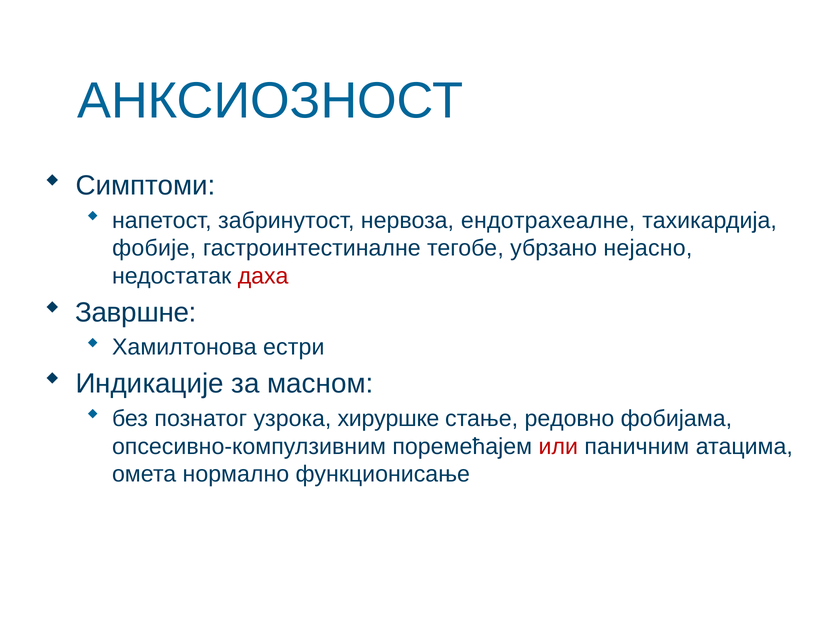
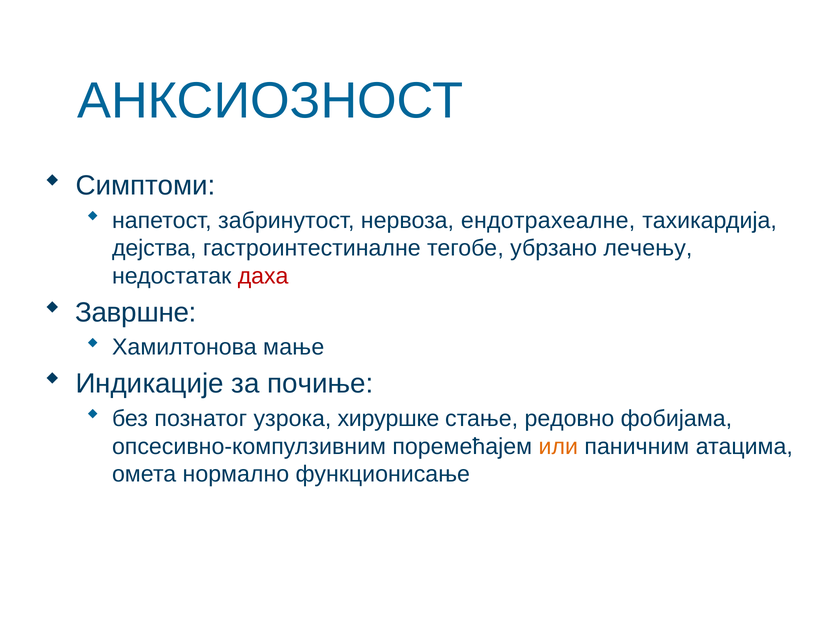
фобије: фобије -> дејства
нејасно: нејасно -> лечењу
естри: естри -> мање
масном: масном -> почиње
или colour: red -> orange
